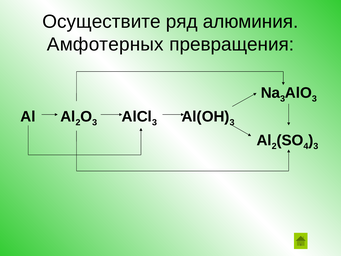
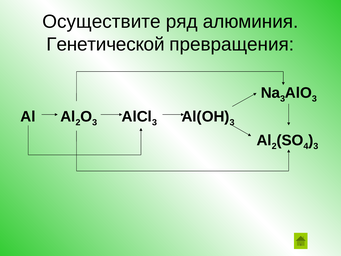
Амфотерных: Амфотерных -> Генетической
